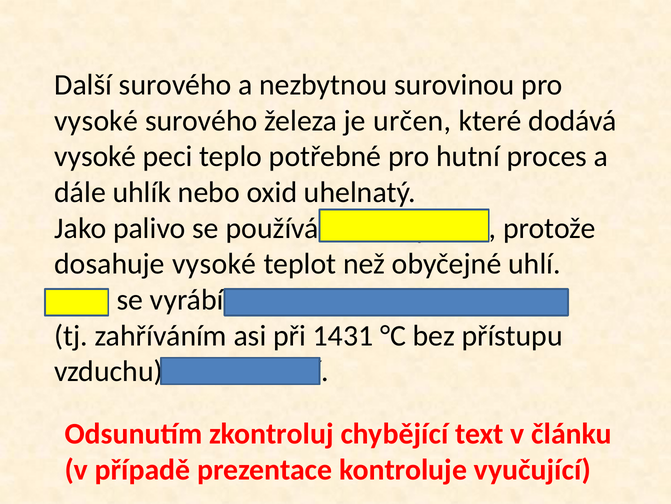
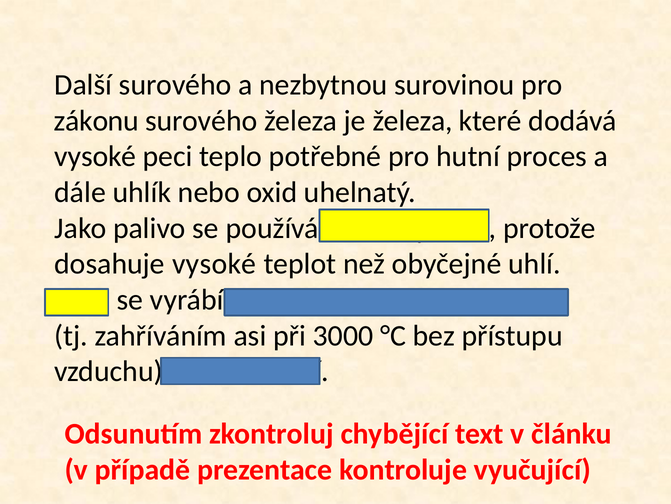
vysoké at (96, 120): vysoké -> zákonu
je určen: určen -> železa
1431: 1431 -> 3000
